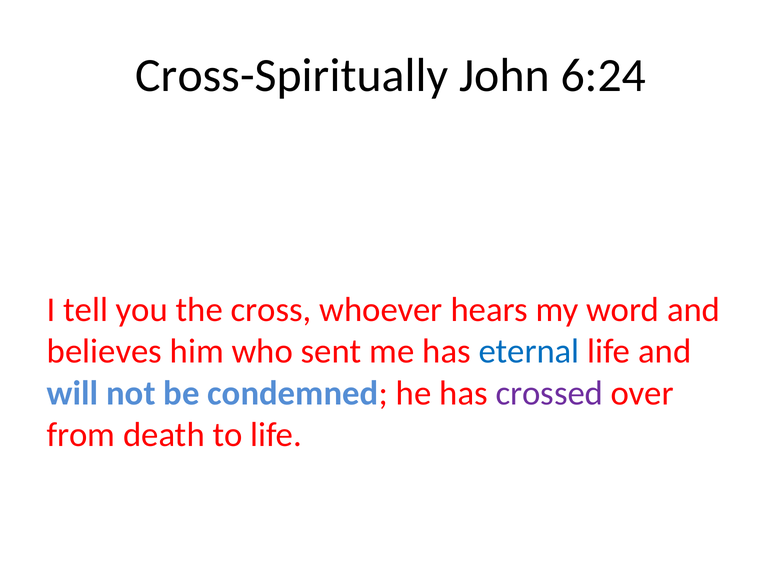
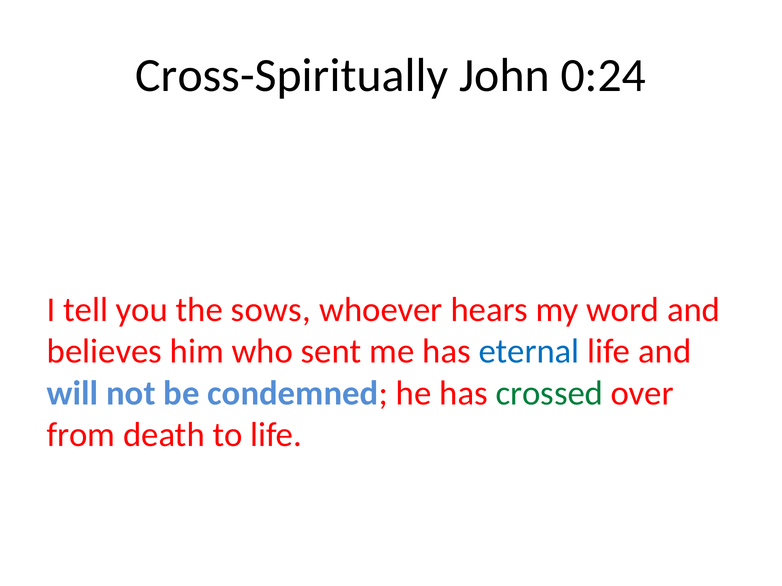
6:24: 6:24 -> 0:24
cross: cross -> sows
crossed colour: purple -> green
